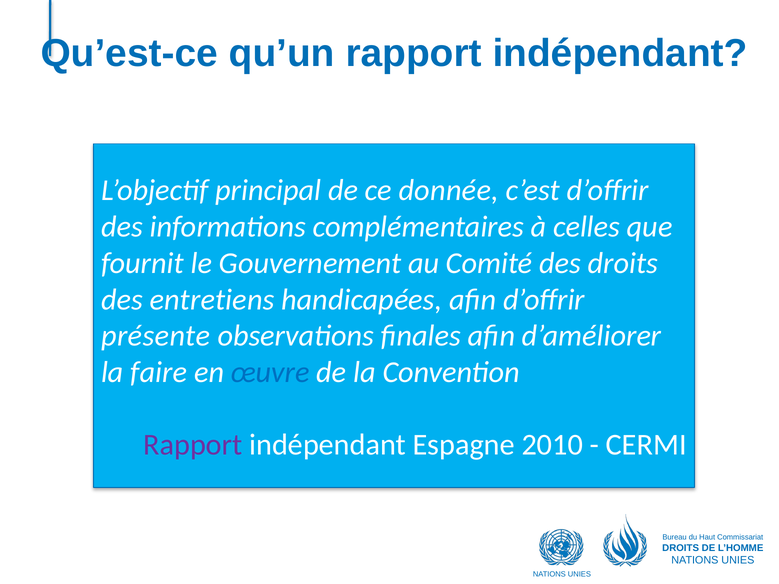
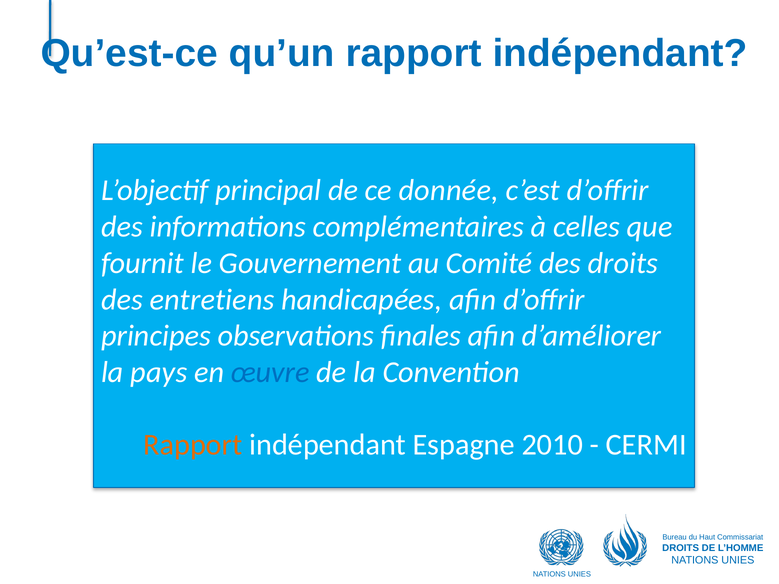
présente: présente -> principes
faire: faire -> pays
Rapport at (193, 445) colour: purple -> orange
